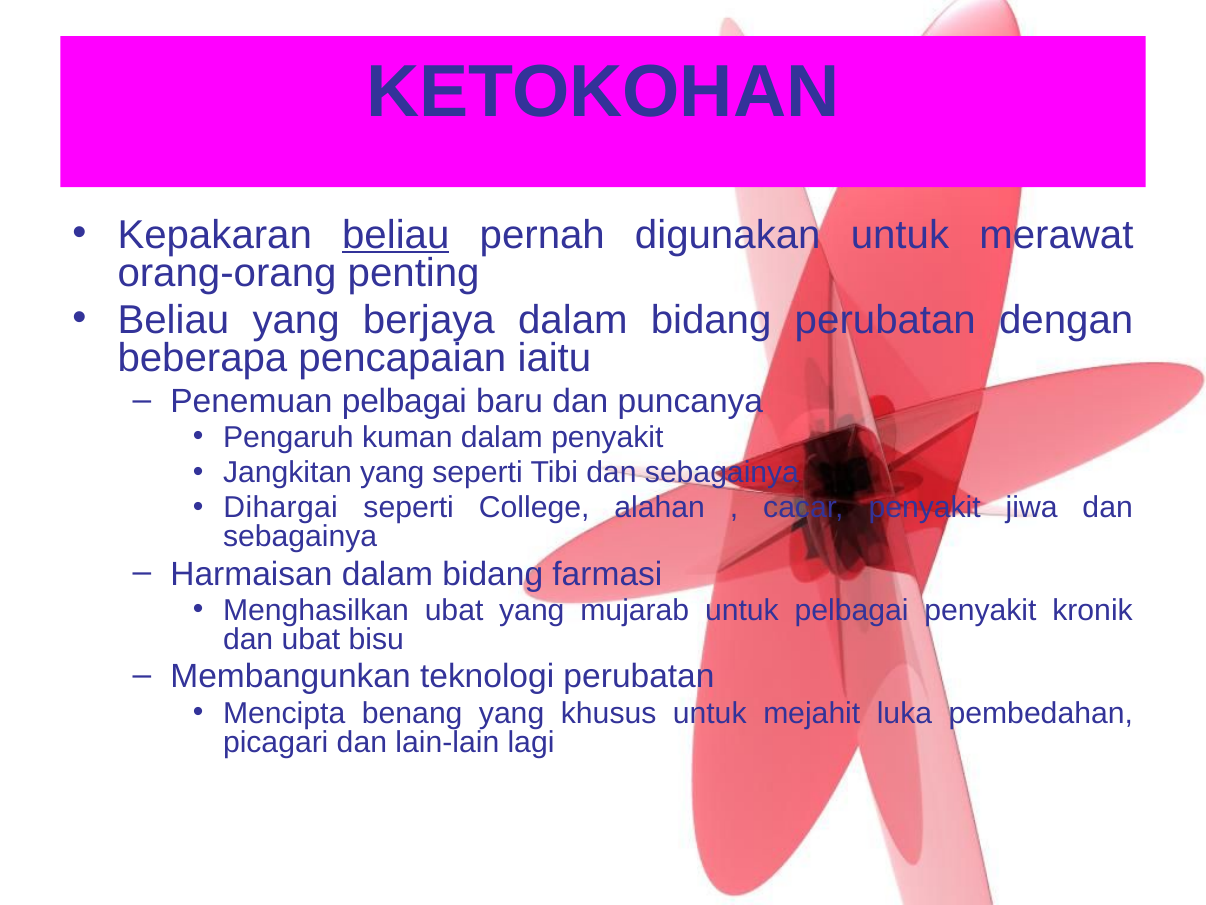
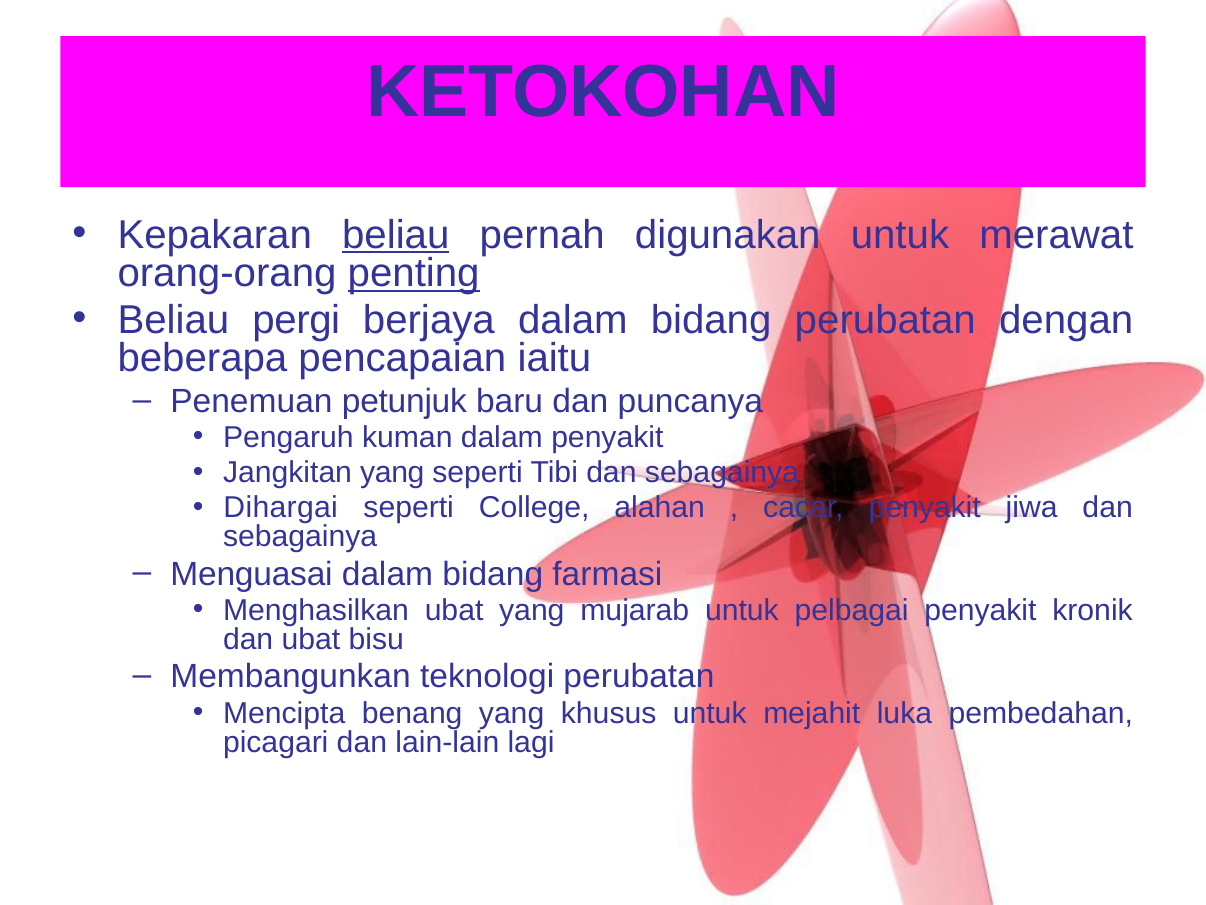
penting underline: none -> present
Beliau yang: yang -> pergi
Penemuan pelbagai: pelbagai -> petunjuk
Harmaisan: Harmaisan -> Menguasai
